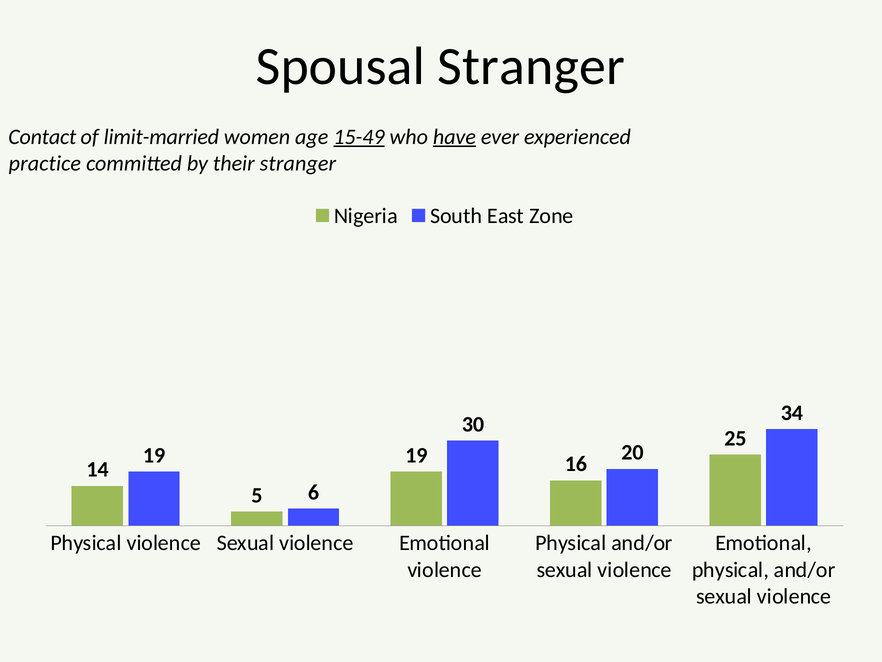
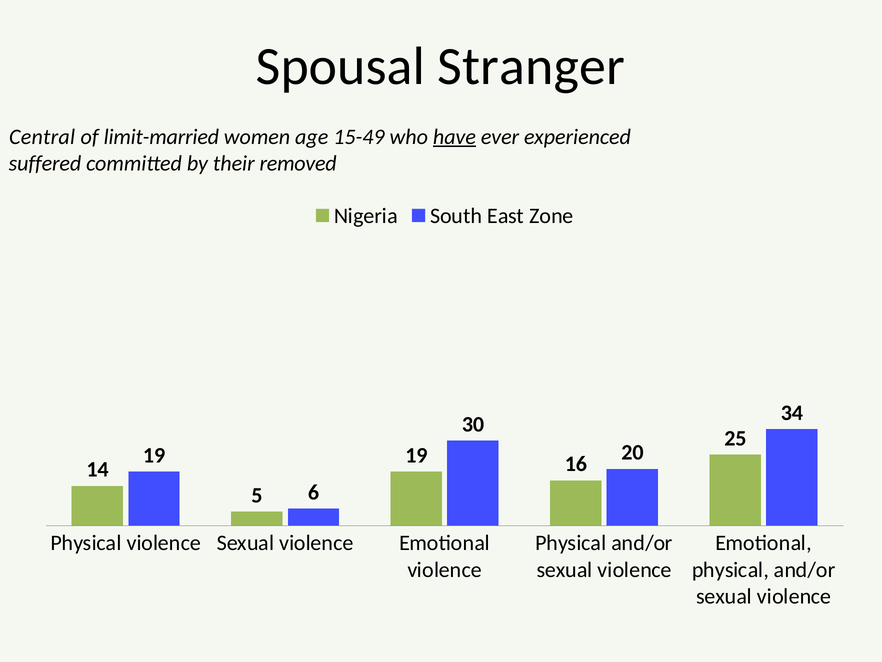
Contact: Contact -> Central
15-49 underline: present -> none
practice: practice -> suffered
their stranger: stranger -> removed
